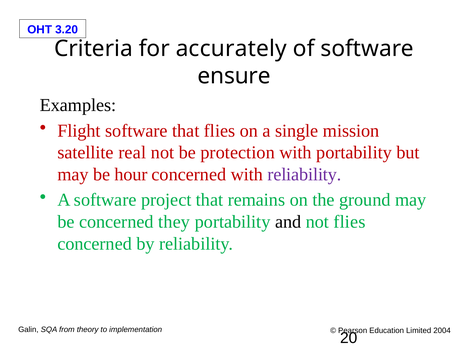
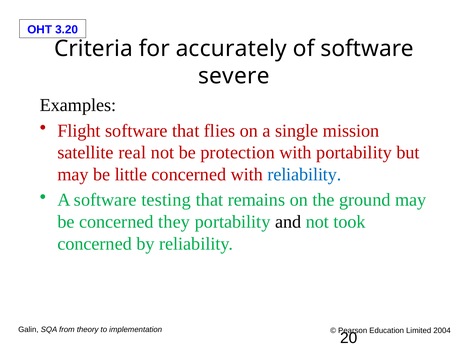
ensure: ensure -> severe
hour: hour -> little
reliability at (304, 174) colour: purple -> blue
project: project -> testing
not flies: flies -> took
